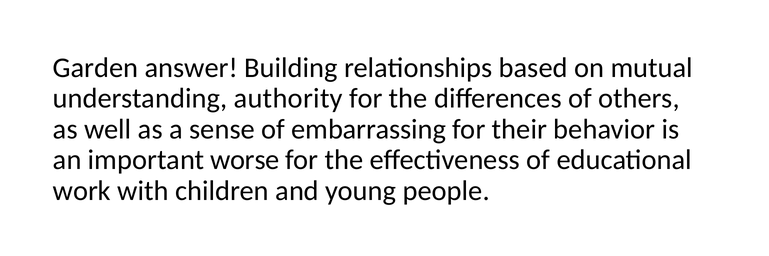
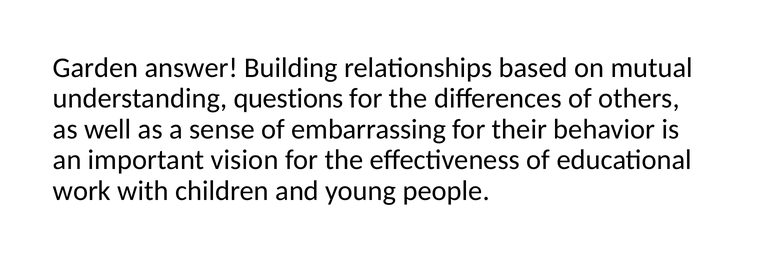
authority: authority -> questions
worse: worse -> vision
